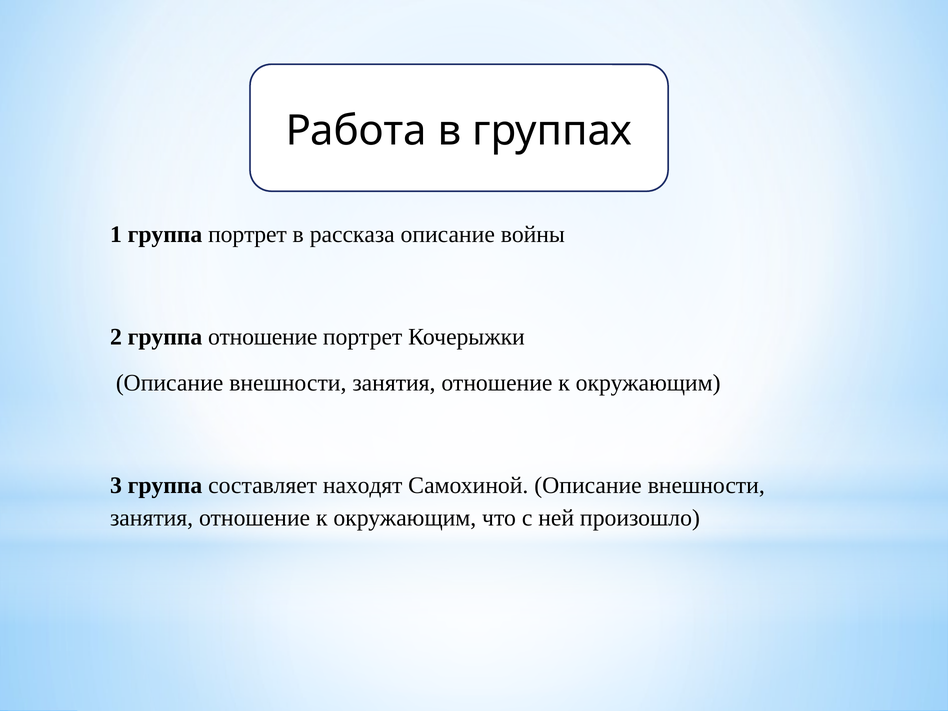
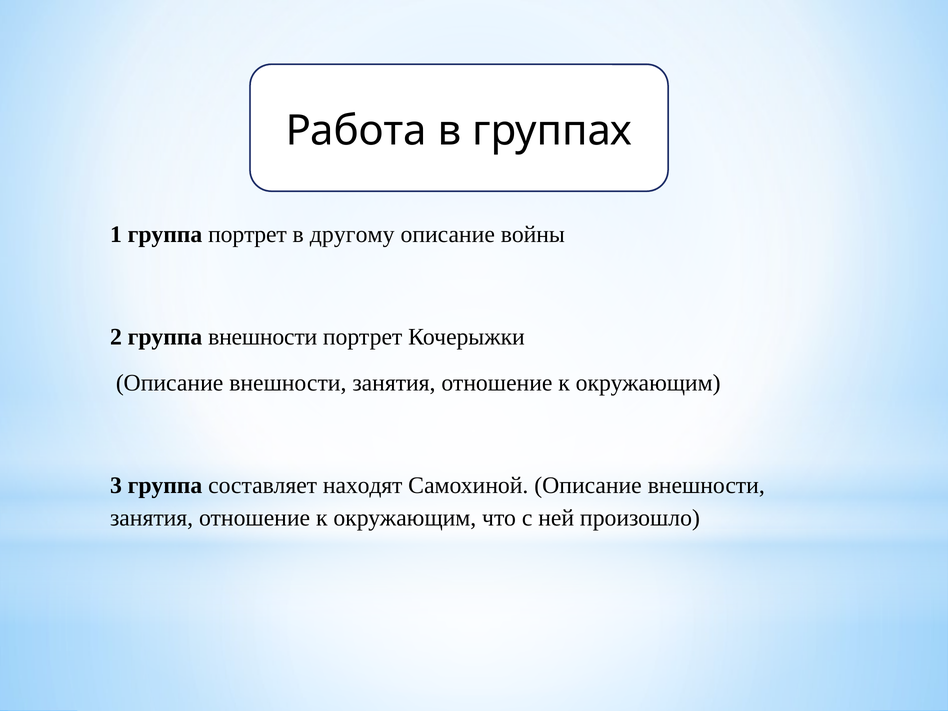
рассказа: рассказа -> другому
группа отношение: отношение -> внешности
